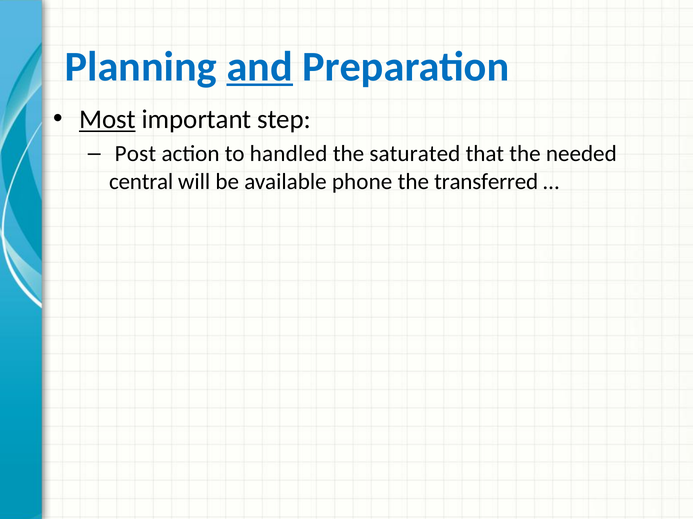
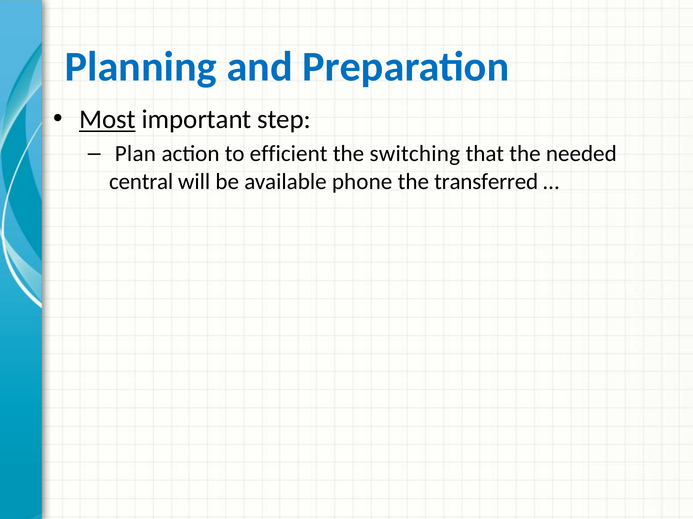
and underline: present -> none
Post: Post -> Plan
handled: handled -> efficient
saturated: saturated -> switching
